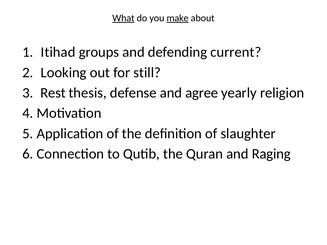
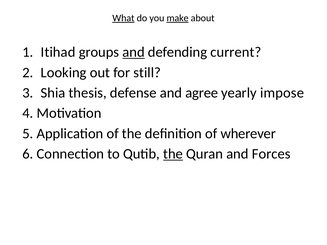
and at (134, 52) underline: none -> present
Rest: Rest -> Shia
religion: religion -> impose
slaughter: slaughter -> wherever
the at (173, 154) underline: none -> present
Raging: Raging -> Forces
